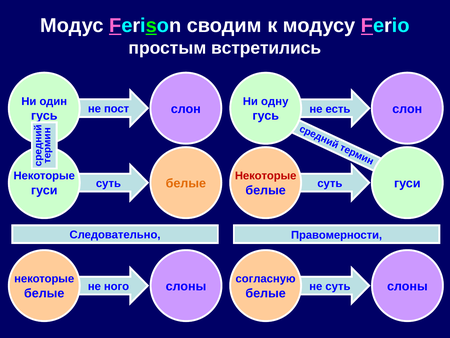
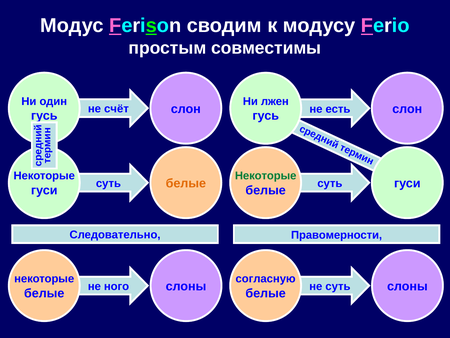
встретились: встретились -> совместимы
одну: одну -> лжен
пост: пост -> счёт
Некоторые at (266, 176) colour: red -> green
